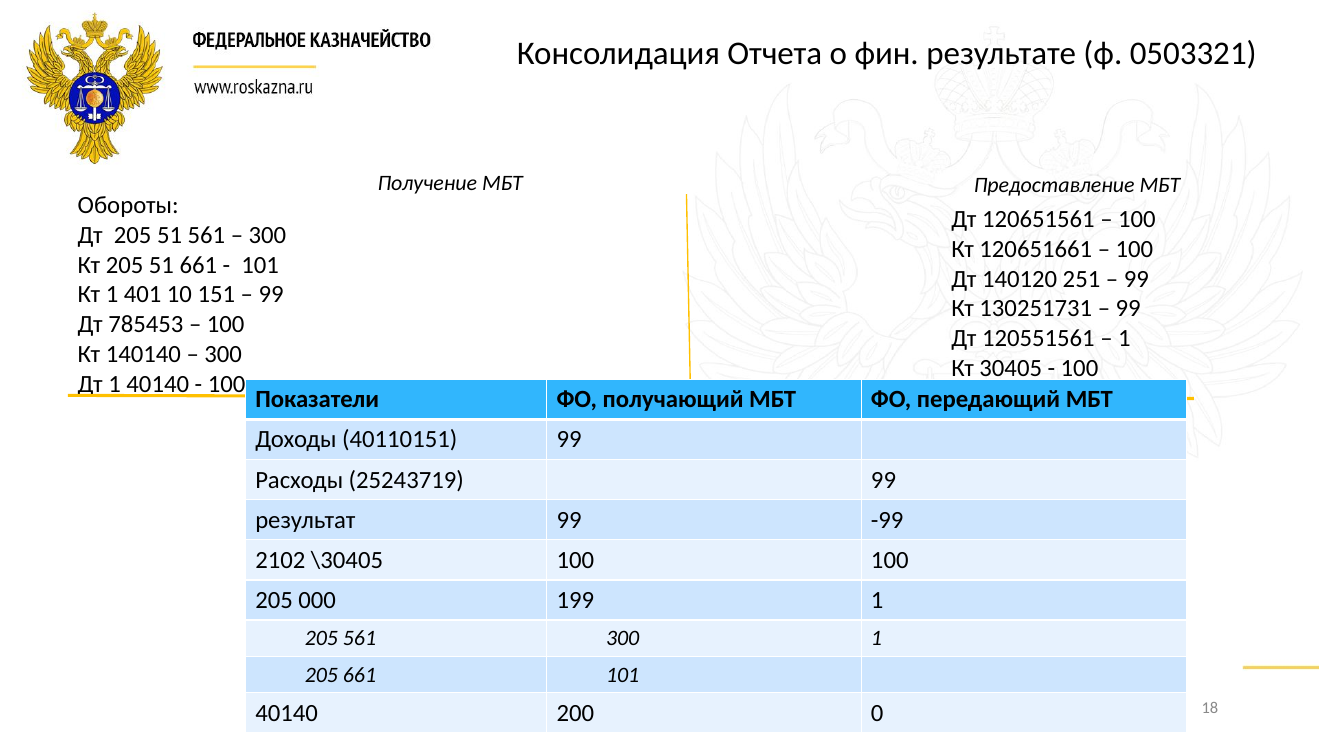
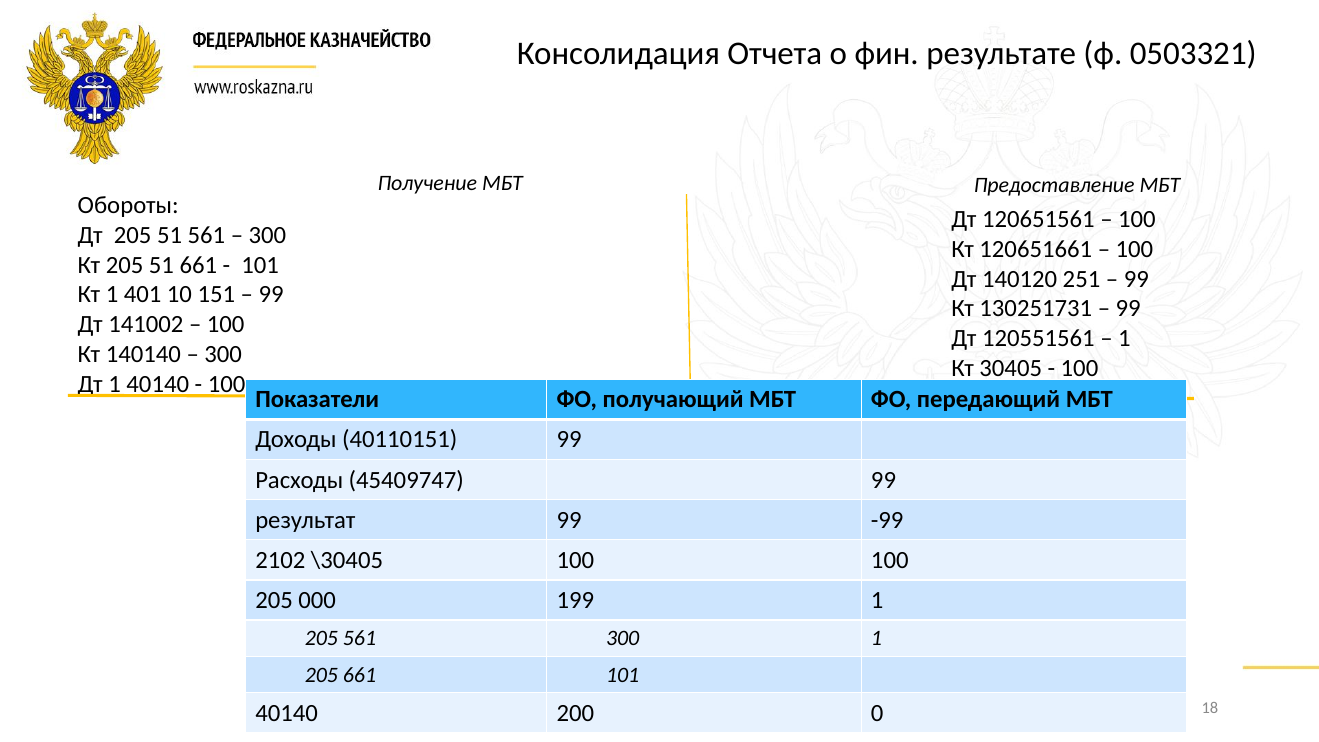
785453: 785453 -> 141002
25243719: 25243719 -> 45409747
